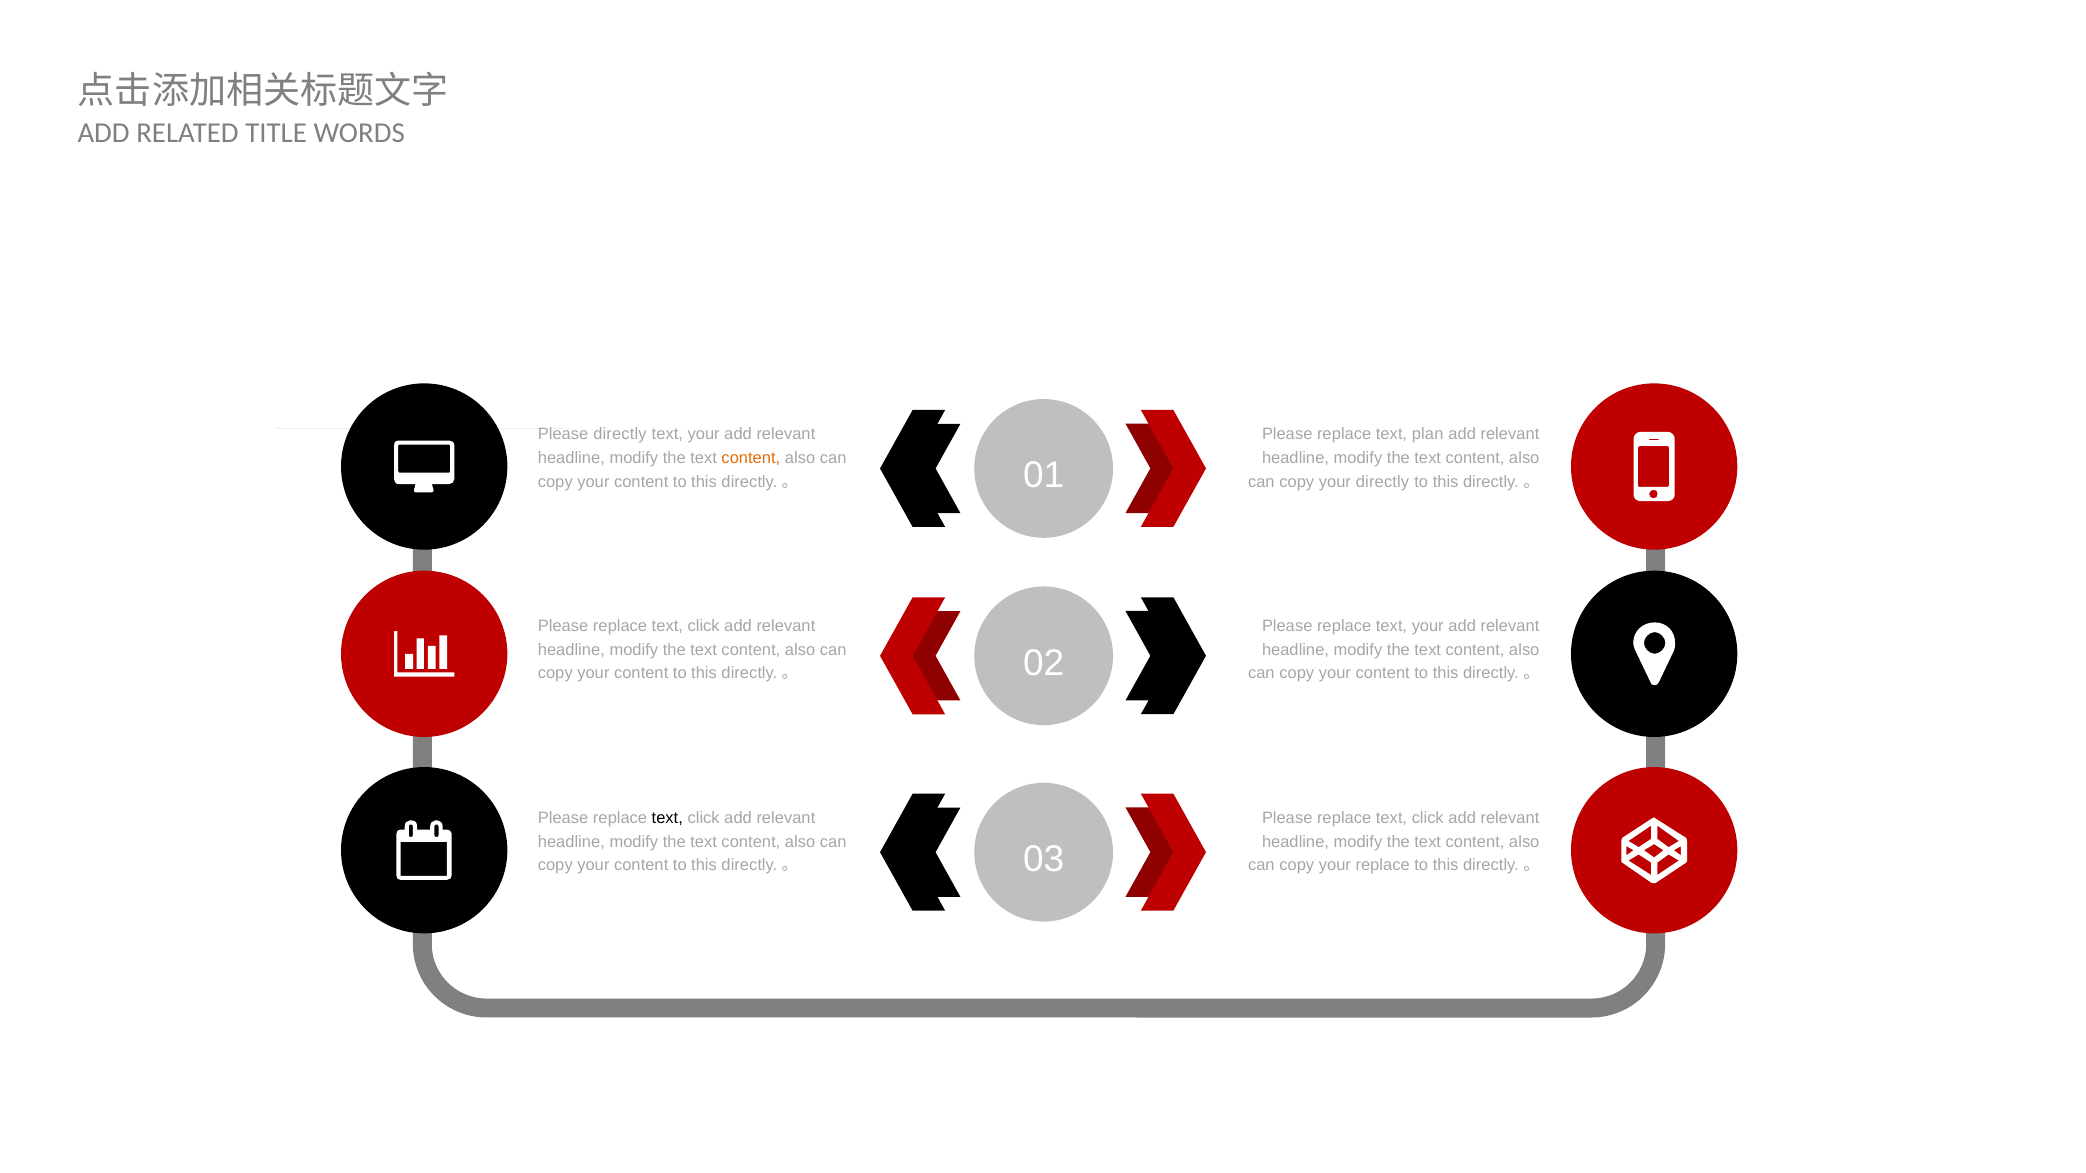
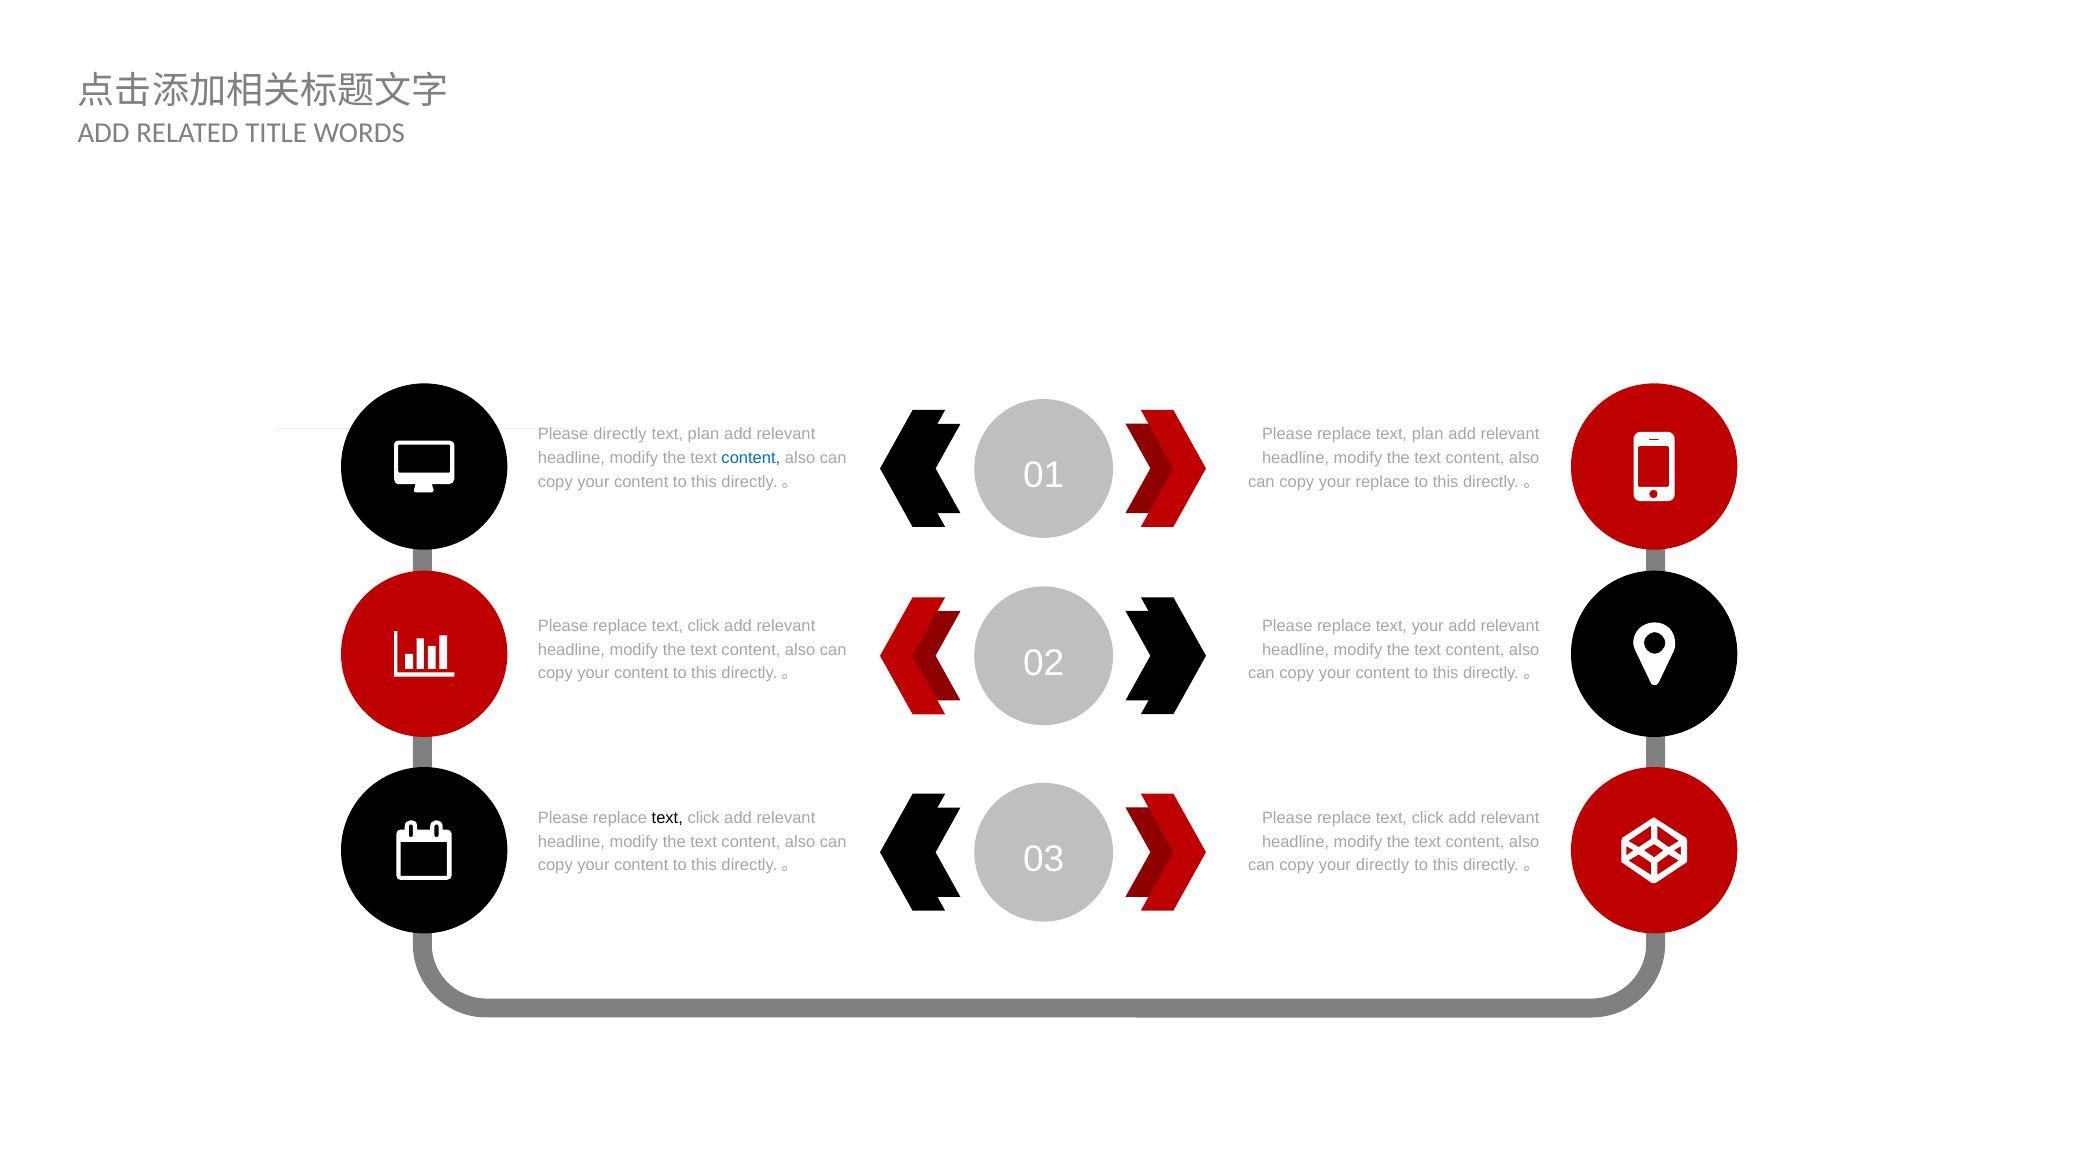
your at (704, 434): your -> plan
content at (751, 458) colour: orange -> blue
your directly: directly -> replace
your replace: replace -> directly
